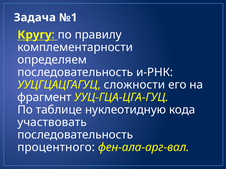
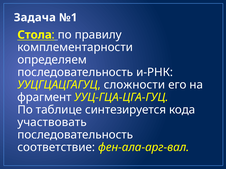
Кругу: Кругу -> Стола
нуклеотидную: нуклеотидную -> синтезируется
процентного: процентного -> соответствие
